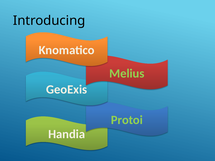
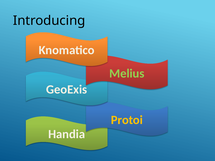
Protoi colour: light green -> yellow
